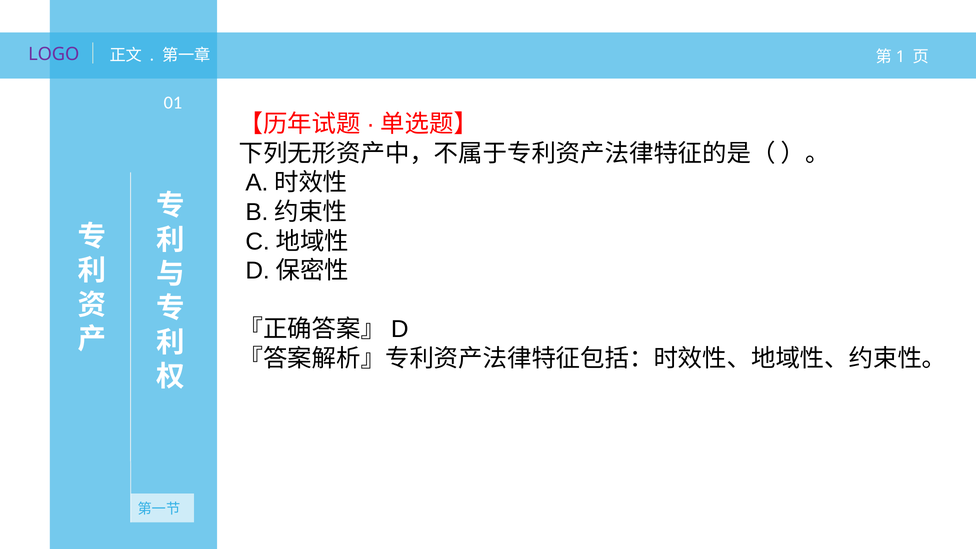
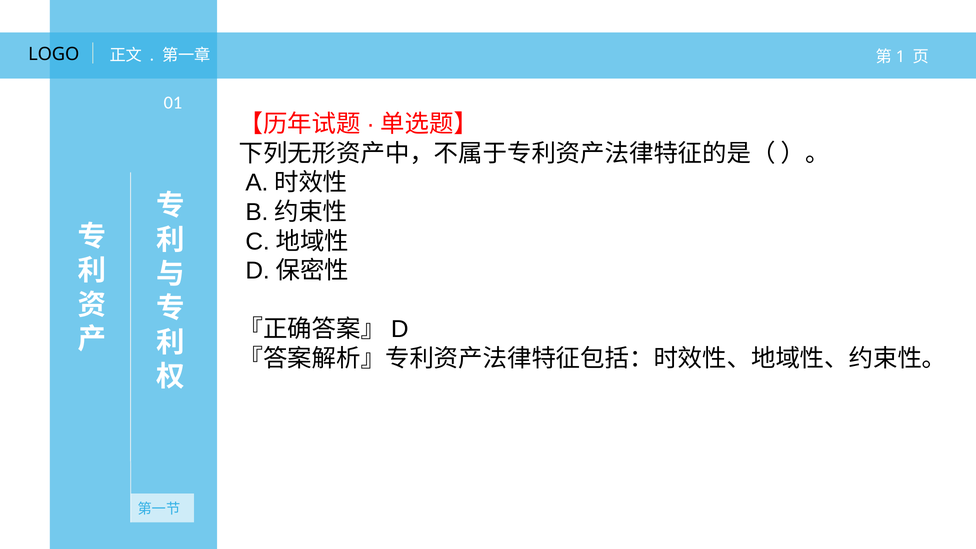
LOGO colour: purple -> black
